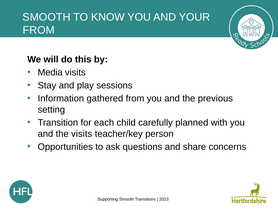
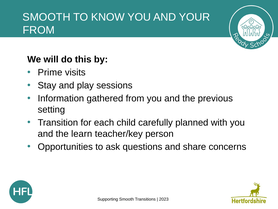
Media: Media -> Prime
the visits: visits -> learn
